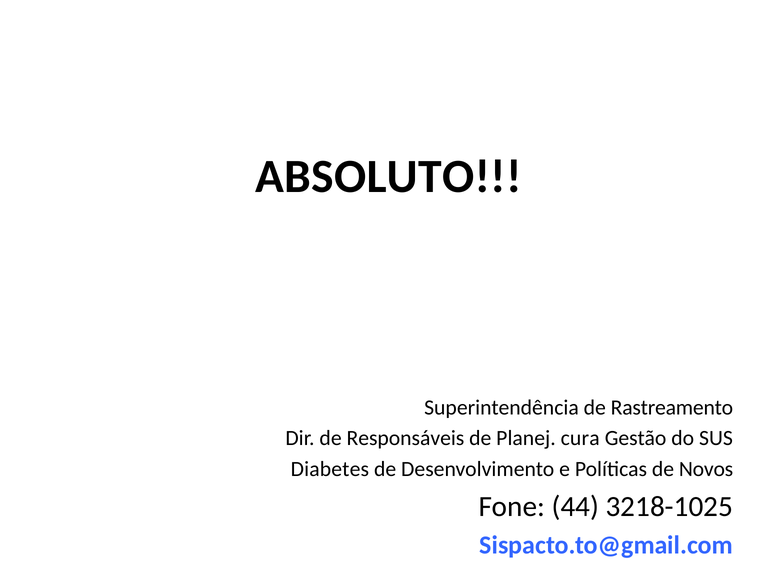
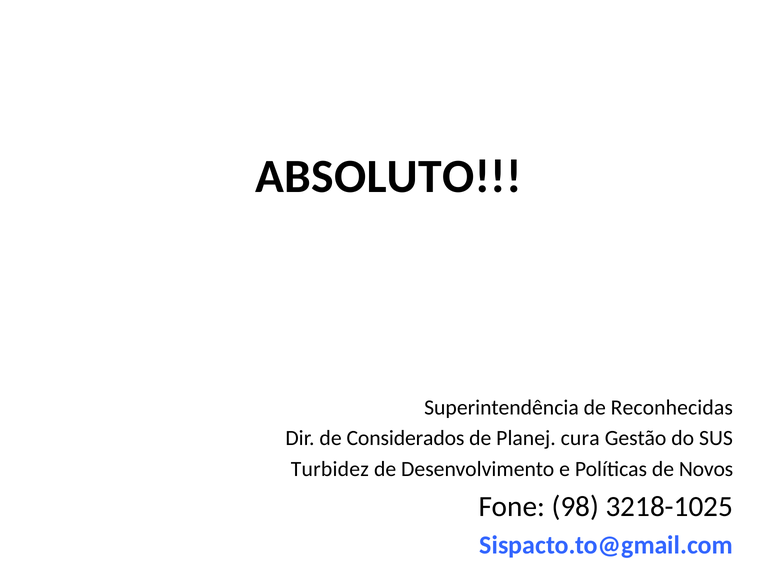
Rastreamento: Rastreamento -> Reconhecidas
Responsáveis: Responsáveis -> Considerados
Diabetes: Diabetes -> Turbidez
44: 44 -> 98
